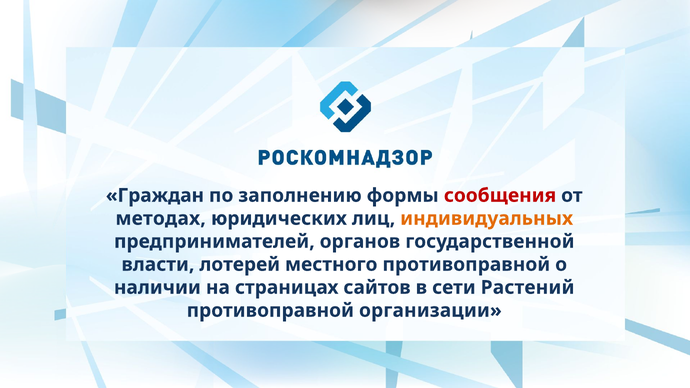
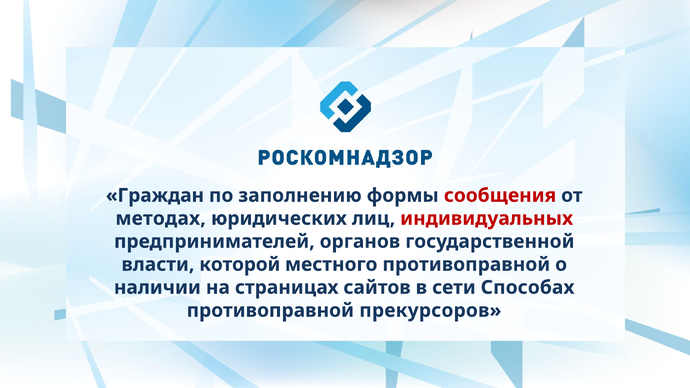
индивидуальных colour: orange -> red
лотерей: лотерей -> которой
Растений: Растений -> Способах
организации: организации -> прекурсоров
